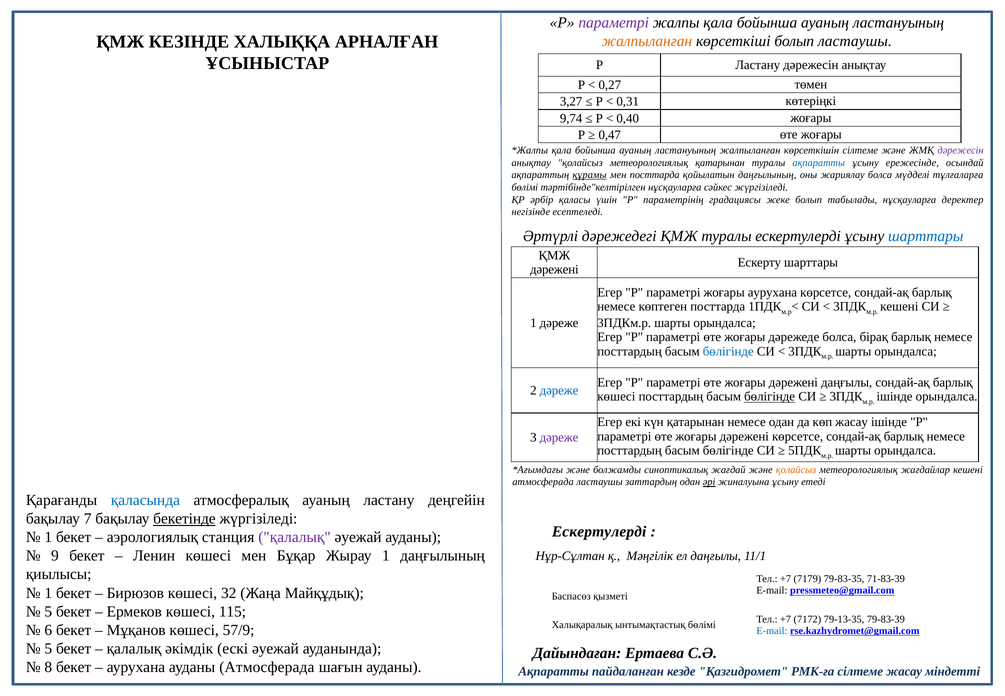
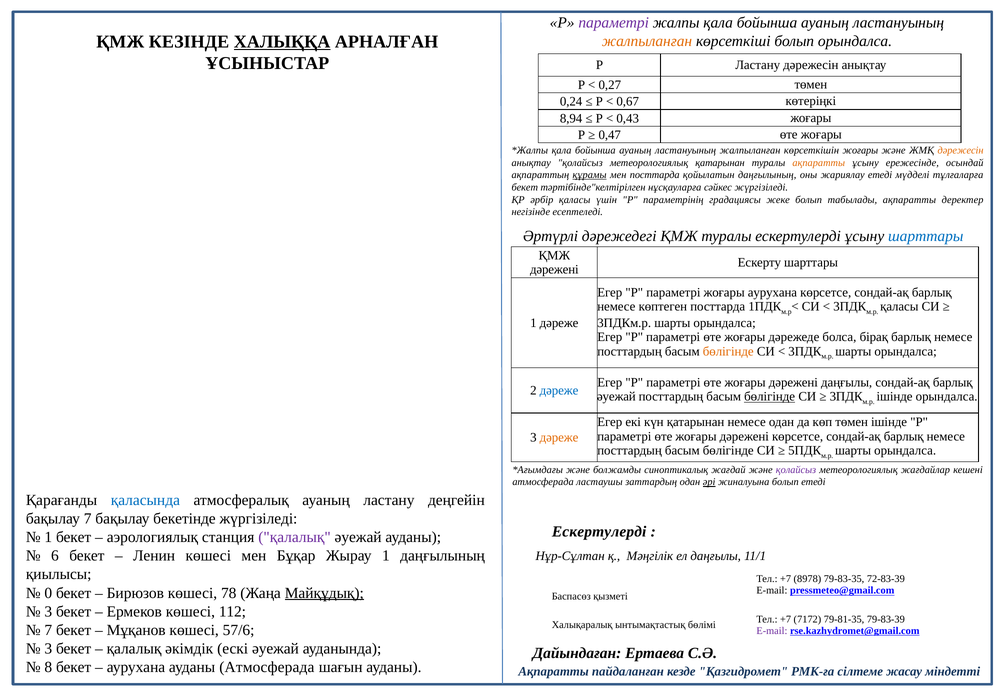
ХАЛЫҚҚА underline: none -> present
болып ластаушы: ластаушы -> орындалса
3,27: 3,27 -> 0,24
0,31: 0,31 -> 0,67
9,74: 9,74 -> 8,94
0,40: 0,40 -> 0,43
көрсеткішін сілтеме: сілтеме -> жоғары
дәрежесін at (961, 150) colour: purple -> orange
ақпаратты at (819, 163) colour: blue -> orange
жариялау болса: болса -> етеді
бөлімі at (525, 187): бөлімі -> бекет
табылады нұсқауларға: нұсқауларға -> ақпаратты
кешені at (899, 307): кешені -> қаласы
бөлігінде at (728, 351) colour: blue -> orange
көшесі at (616, 396): көшесі -> әуежай
көп жасау: жасау -> төмен
дәреже at (559, 437) colour: purple -> orange
қолайсыз at (796, 470) colour: orange -> purple
жиналуына ұсыну: ұсыну -> болып
бекетінде underline: present -> none
9: 9 -> 6
7179: 7179 -> 8978
71-83-39: 71-83-39 -> 72-83-39
1 at (48, 593): 1 -> 0
32: 32 -> 78
Майқұдық underline: none -> present
5 at (48, 611): 5 -> 3
115: 115 -> 112
79-13-35: 79-13-35 -> 79-81-35
6 at (48, 630): 6 -> 7
57/9: 57/9 -> 57/6
E-mail at (772, 630) colour: blue -> purple
5 at (48, 648): 5 -> 3
